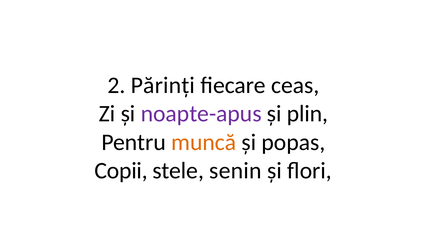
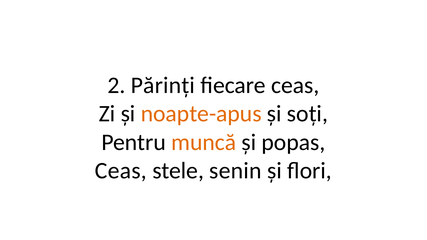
noapte-apus colour: purple -> orange
plin: plin -> soți
Copii at (121, 171): Copii -> Ceas
